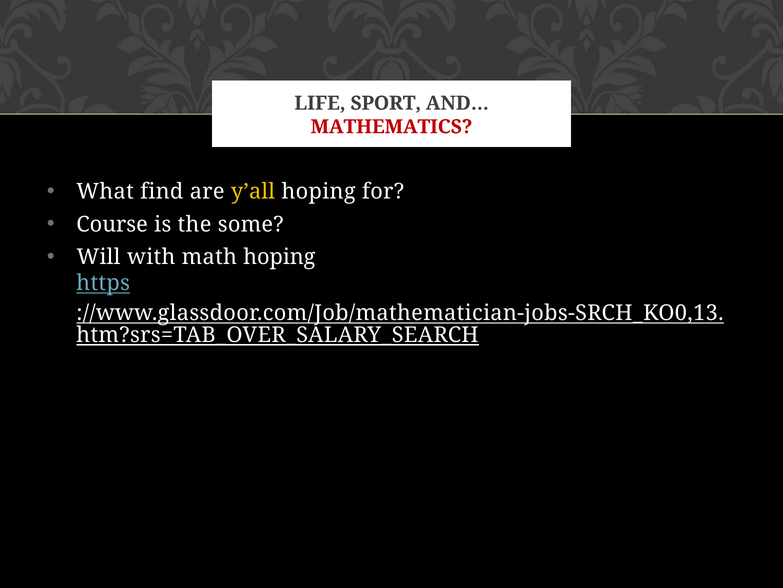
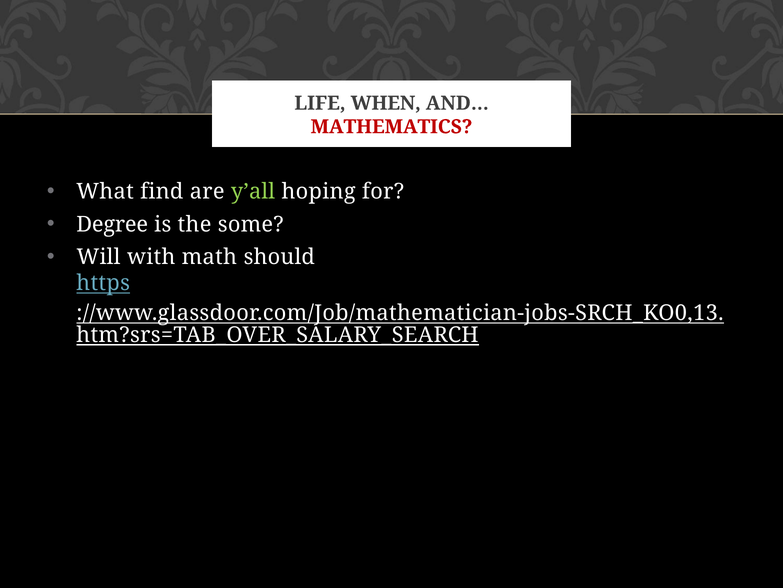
SPORT: SPORT -> WHEN
y’all colour: yellow -> light green
Course: Course -> Degree
math hoping: hoping -> should
